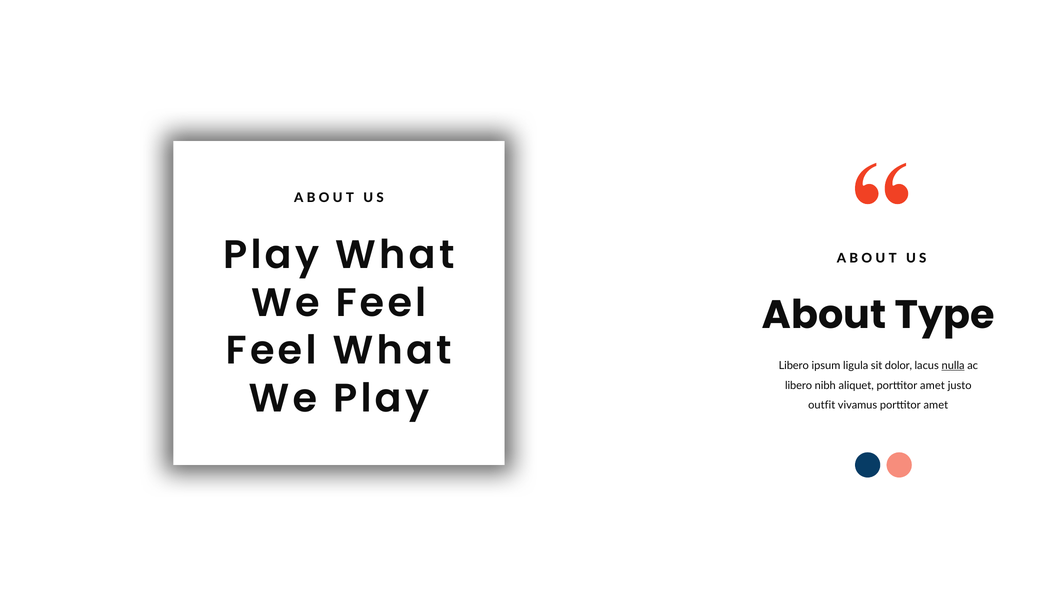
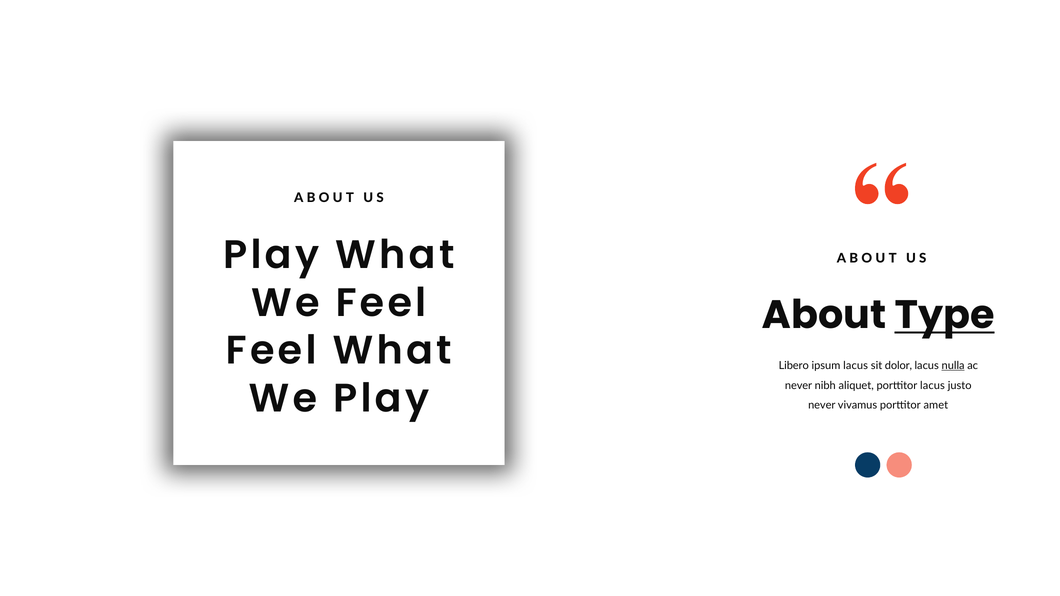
Type underline: none -> present
ipsum ligula: ligula -> lacus
libero at (799, 386): libero -> never
aliquet porttitor amet: amet -> lacus
outfit at (822, 405): outfit -> never
